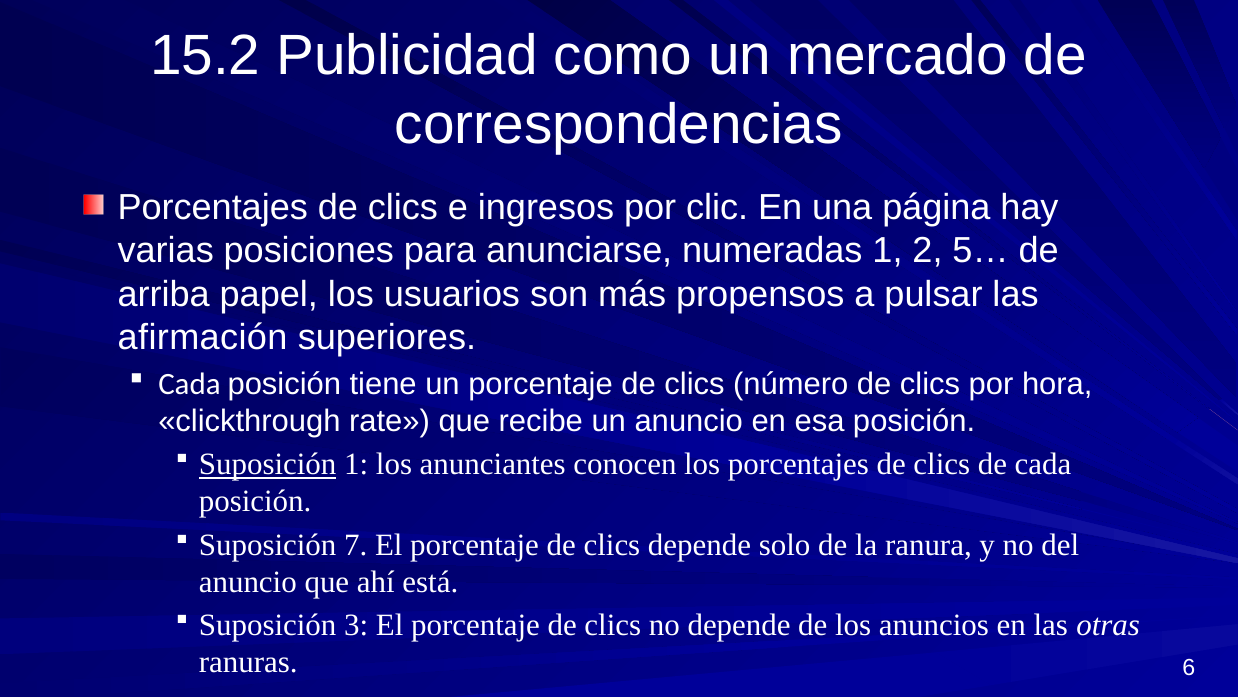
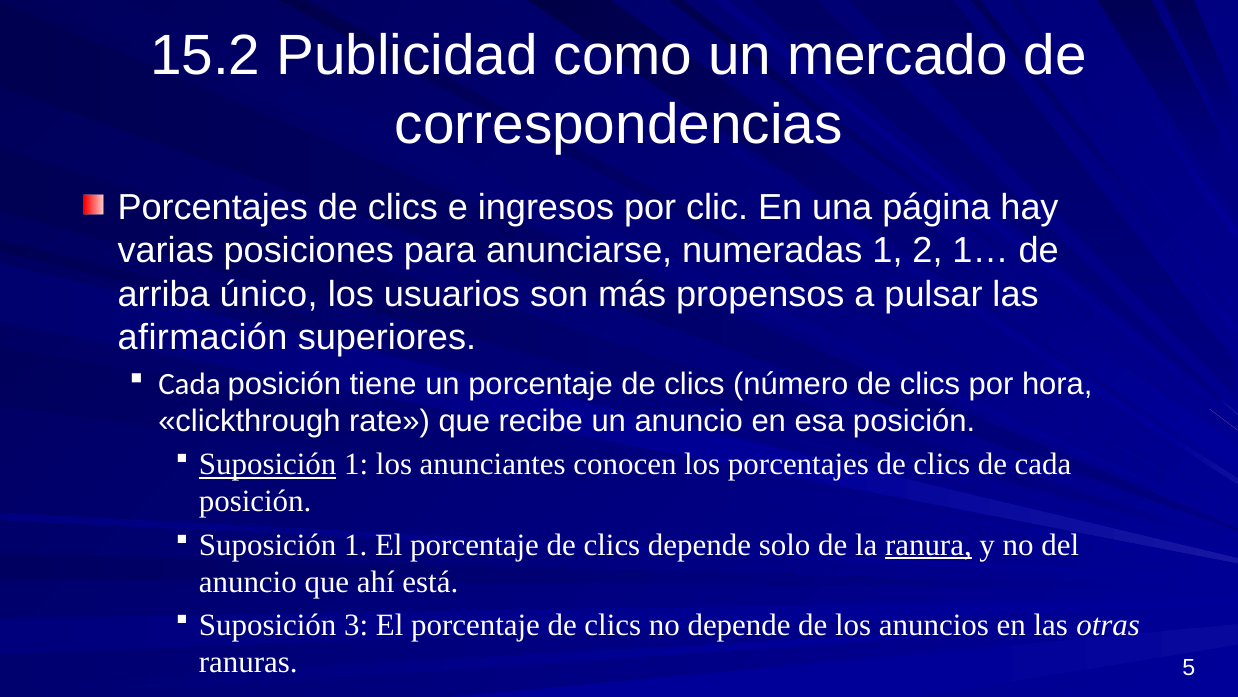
5…: 5… -> 1…
papel: papel -> único
7 at (356, 544): 7 -> 1
ranura underline: none -> present
6: 6 -> 5
